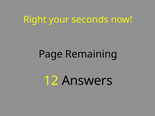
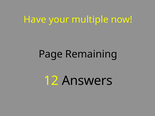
Right: Right -> Have
seconds: seconds -> multiple
